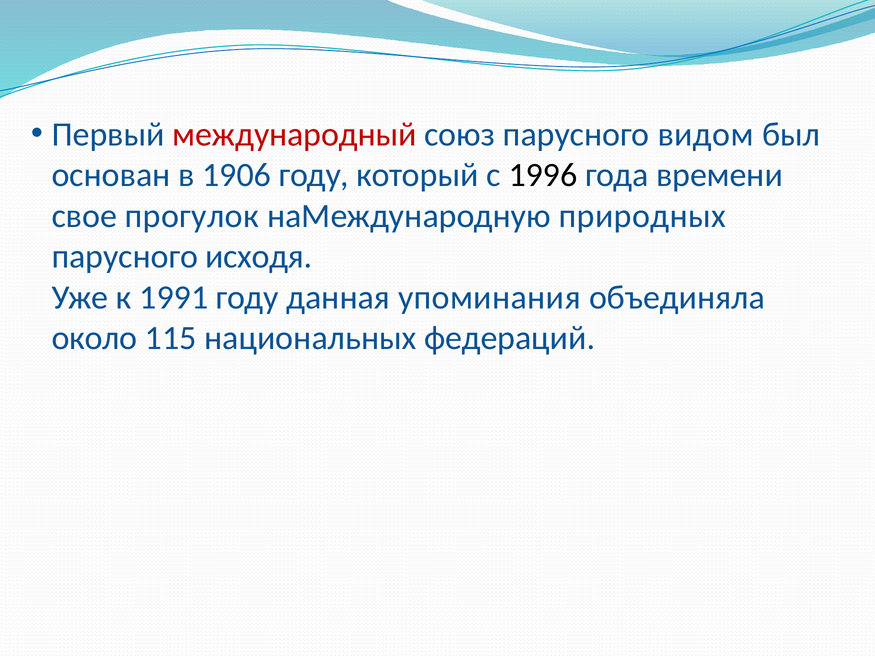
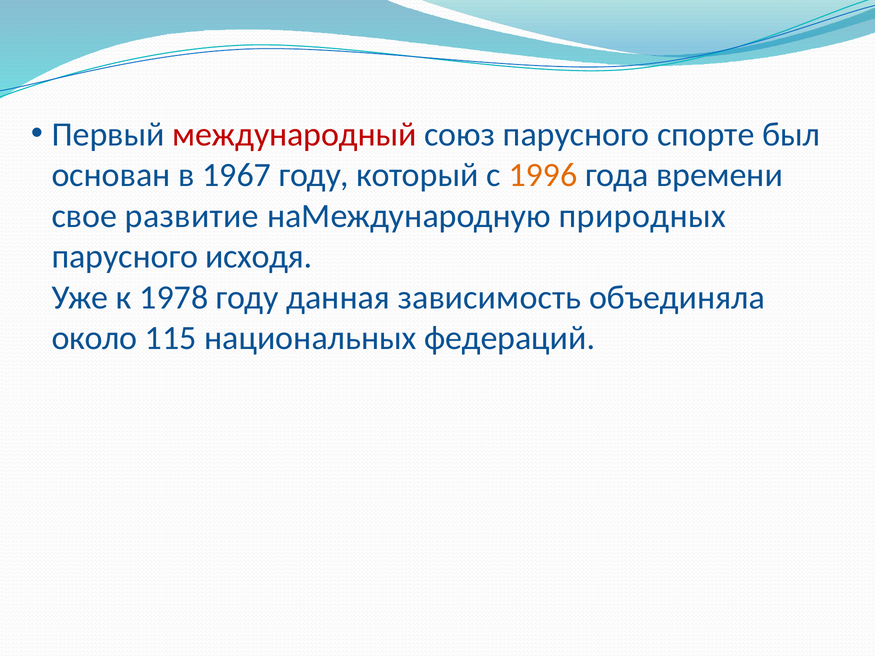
видом: видом -> спорте
1906: 1906 -> 1967
1996 colour: black -> orange
прогулок: прогулок -> развитие
1991: 1991 -> 1978
упоминания: упоминания -> зависимость
